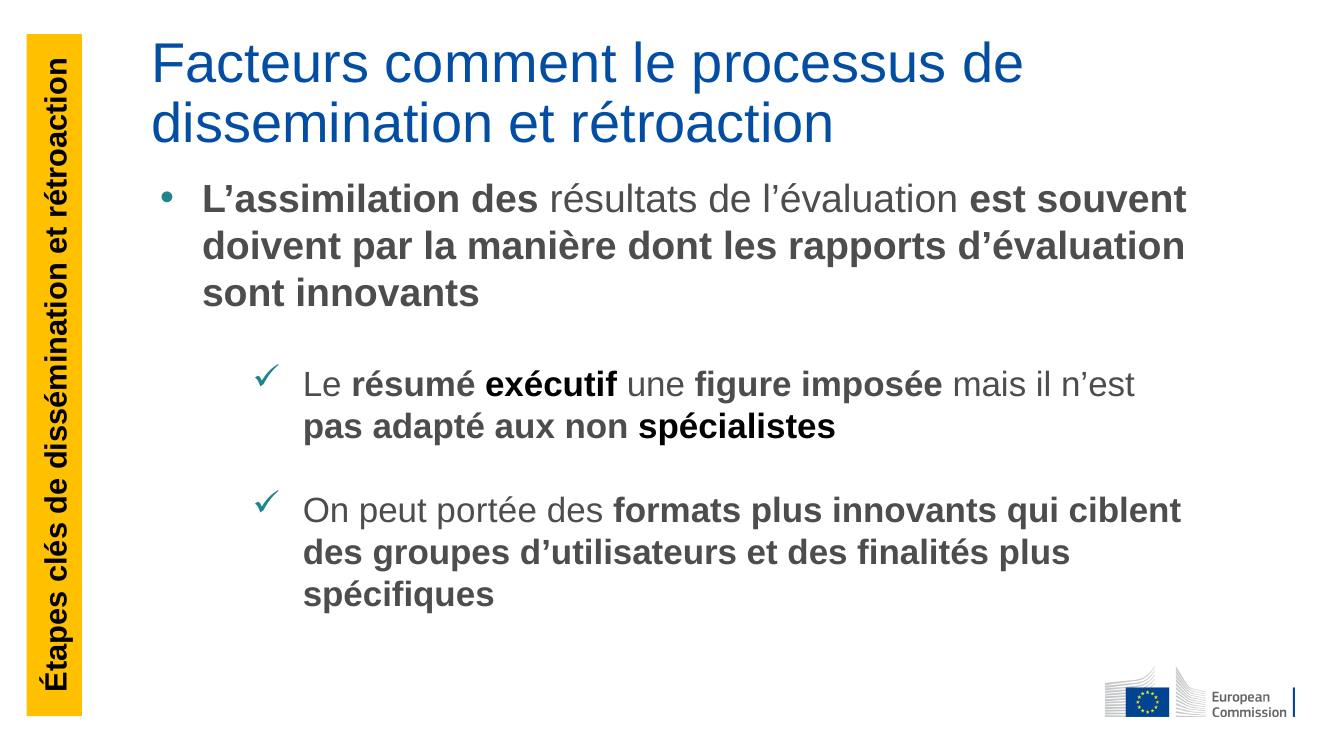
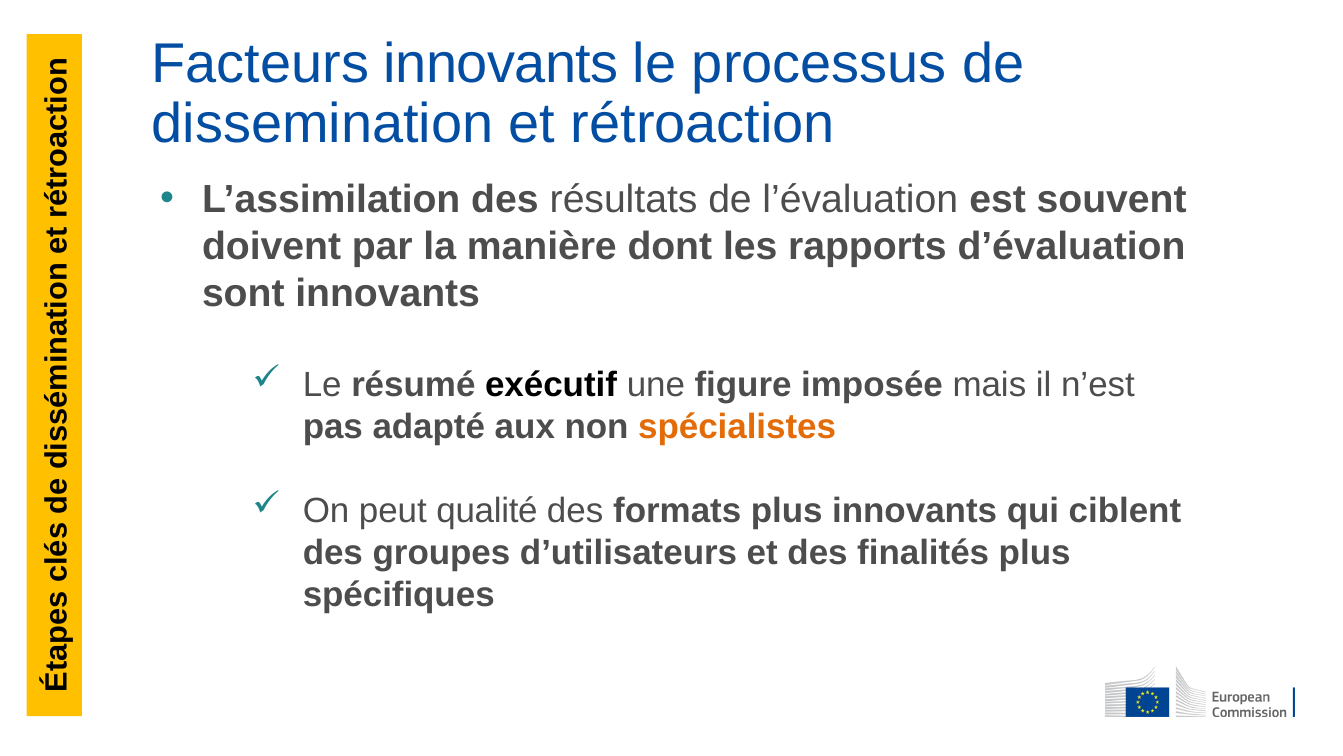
Facteurs comment: comment -> innovants
spécialistes colour: black -> orange
portée: portée -> qualité
